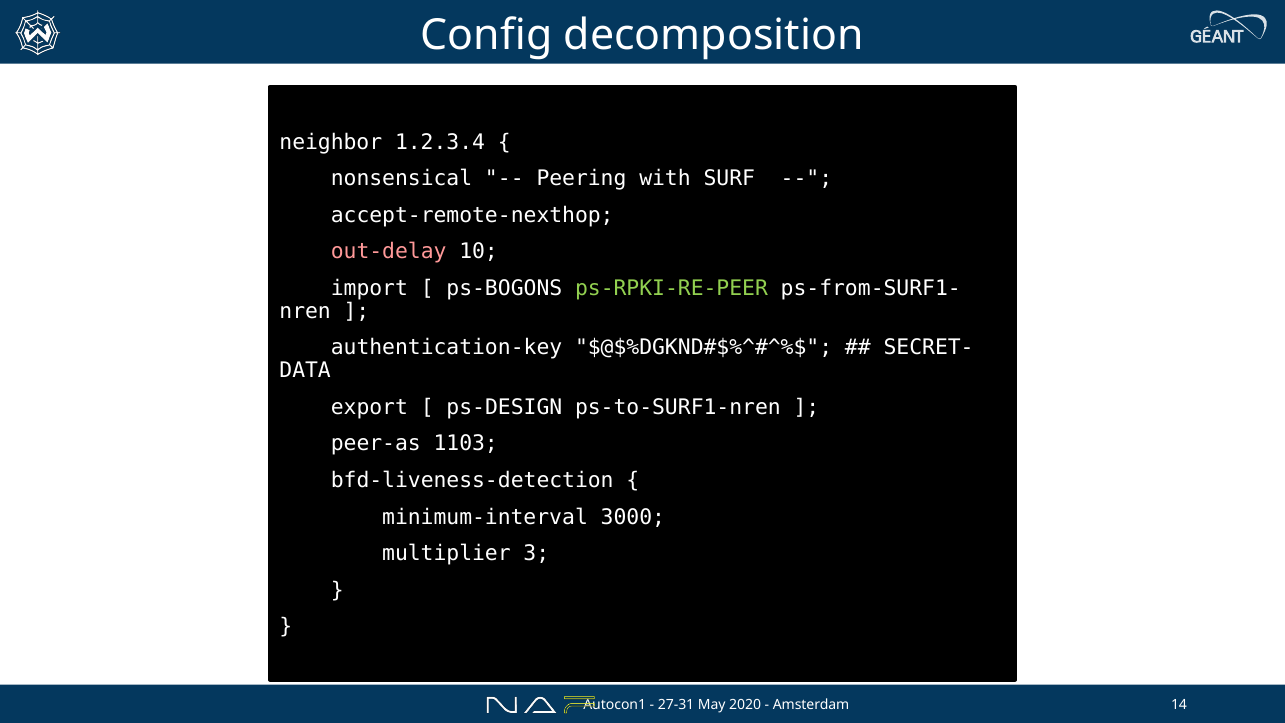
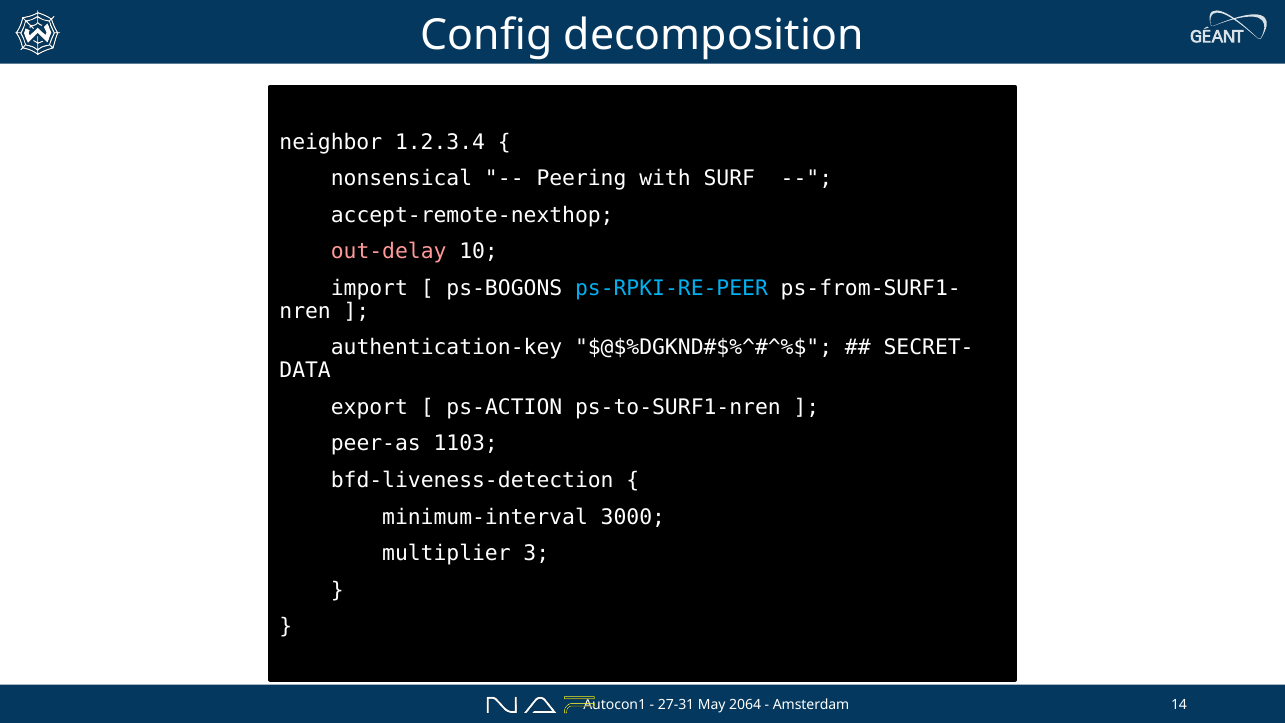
ps-RPKI-RE-PEER colour: light green -> light blue
ps-DESIGN: ps-DESIGN -> ps-ACTION
2020: 2020 -> 2064
